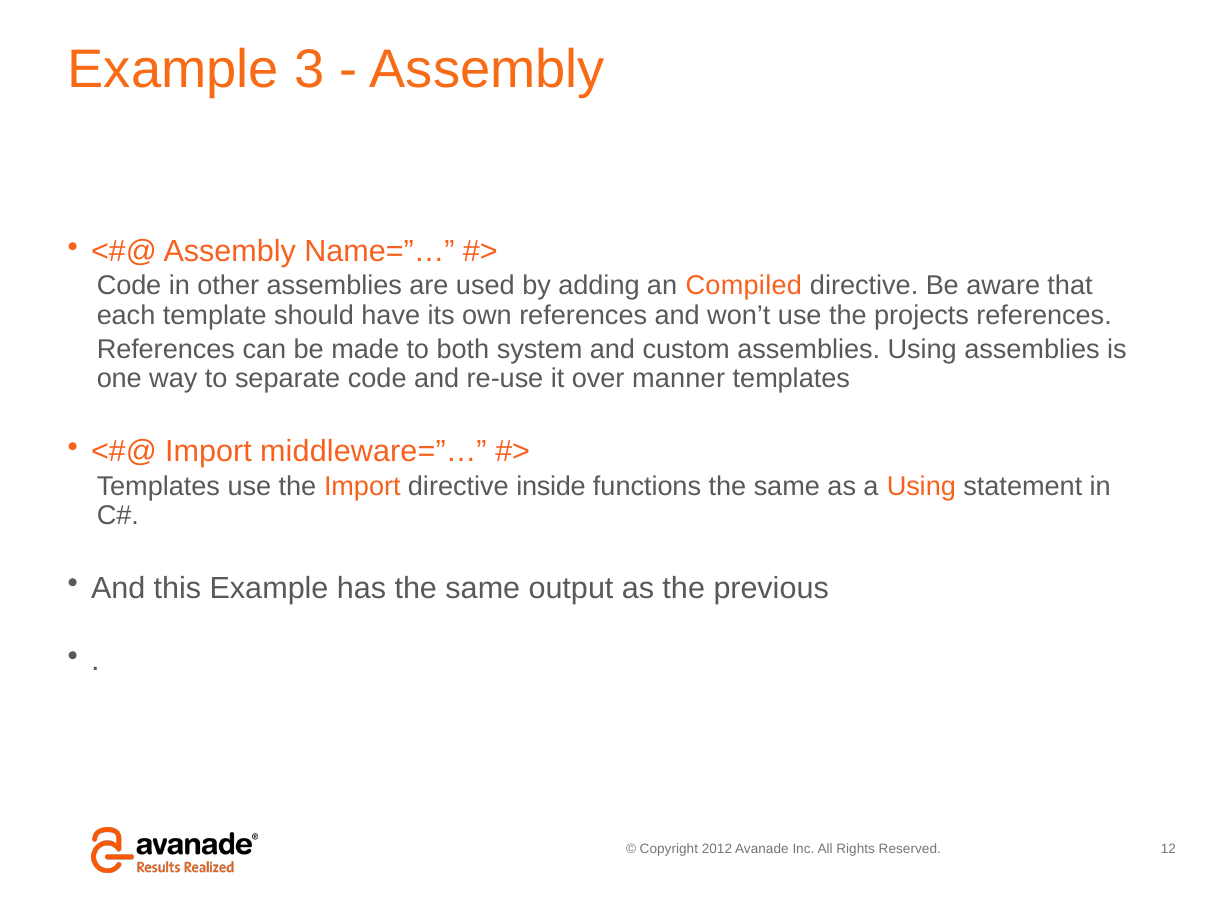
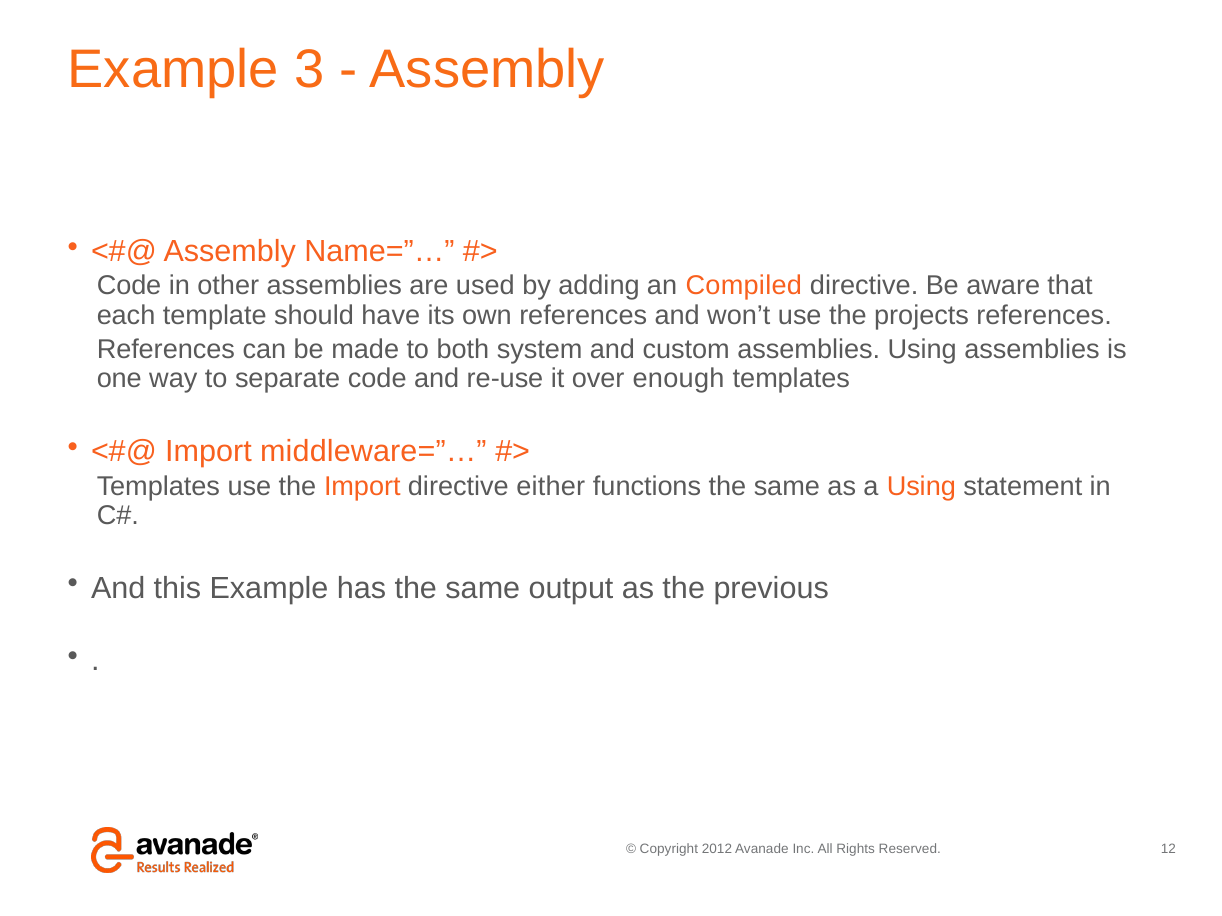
manner: manner -> enough
inside: inside -> either
